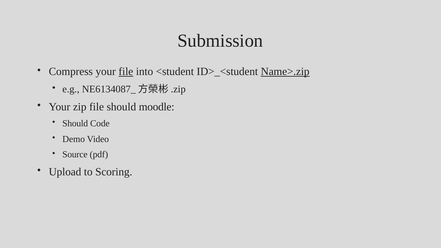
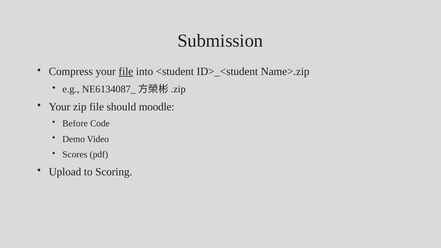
Name>.zip underline: present -> none
Should at (75, 123): Should -> Before
Source: Source -> Scores
